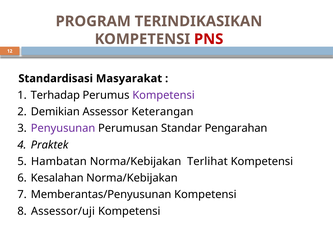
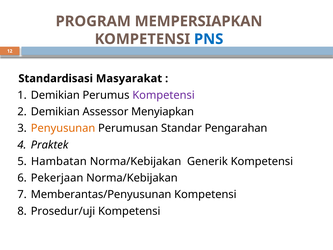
TERINDIKASIKAN: TERINDIKASIKAN -> MEMPERSIAPKAN
PNS colour: red -> blue
Terhadap at (55, 95): Terhadap -> Demikian
Keterangan: Keterangan -> Menyiapkan
Penyusunan colour: purple -> orange
Terlihat: Terlihat -> Generik
Kesalahan: Kesalahan -> Pekerjaan
Assessor/uji: Assessor/uji -> Prosedur/uji
